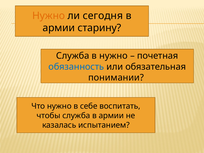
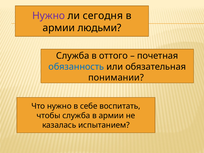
Нужно at (49, 16) colour: orange -> purple
старину: старину -> людьми
в нужно: нужно -> оттого
